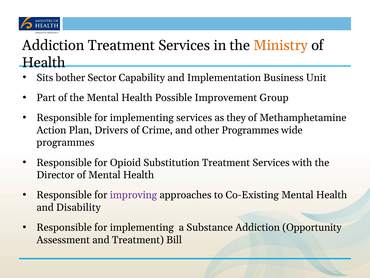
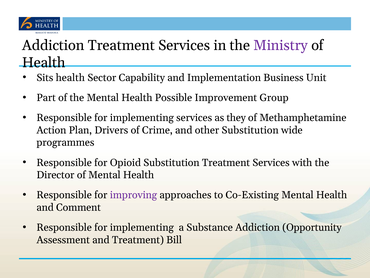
Ministry colour: orange -> purple
Sits bother: bother -> health
other Programmes: Programmes -> Substitution
Disability: Disability -> Comment
